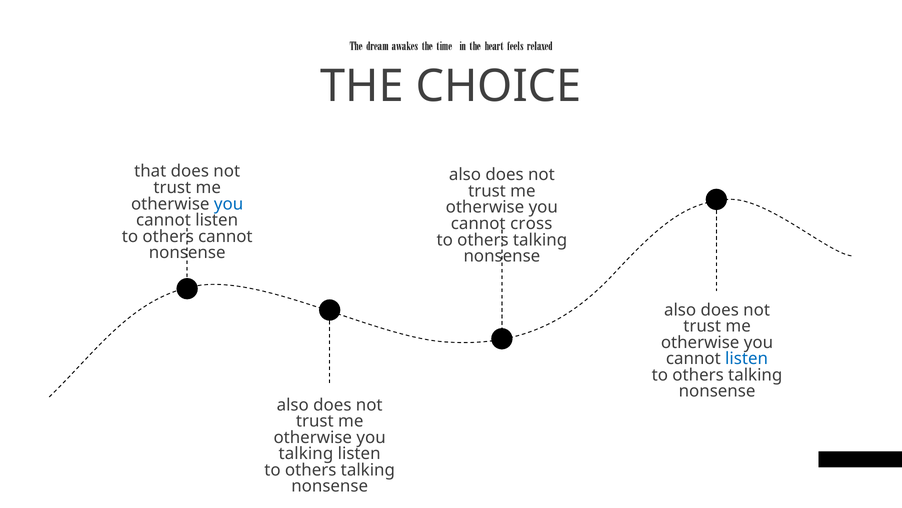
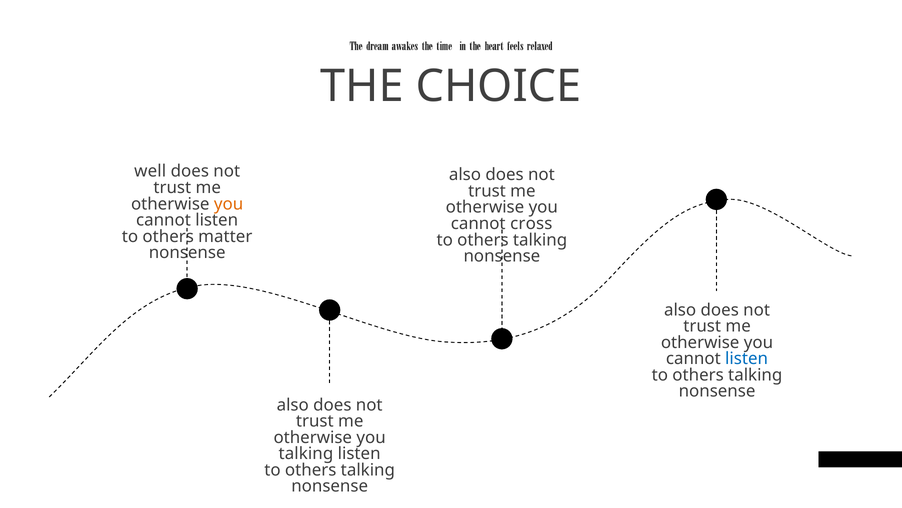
that: that -> well
you at (229, 204) colour: blue -> orange
others cannot: cannot -> matter
